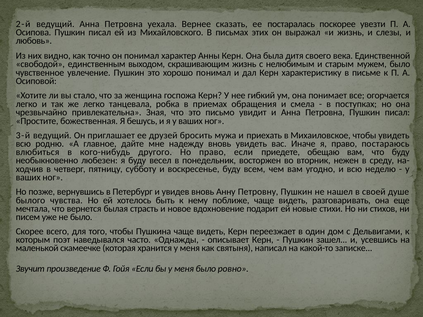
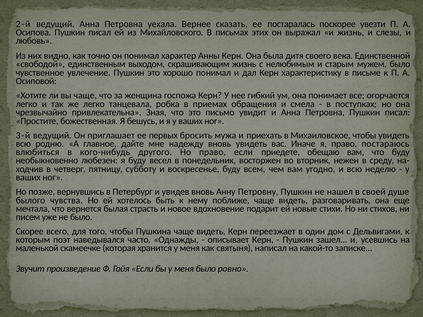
вы стало: стало -> чаще
друзей: друзей -> первых
